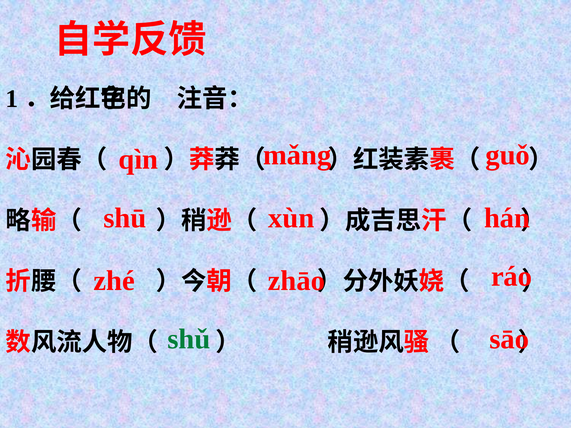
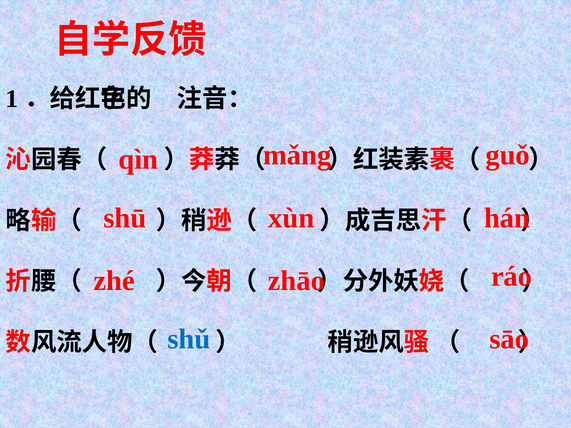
shǔ colour: green -> blue
